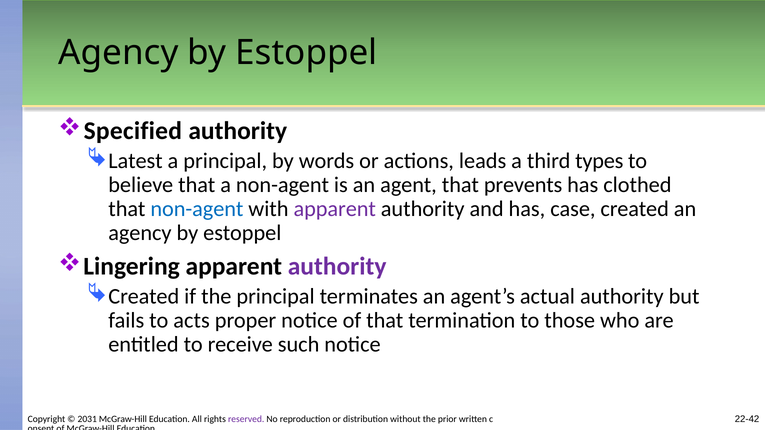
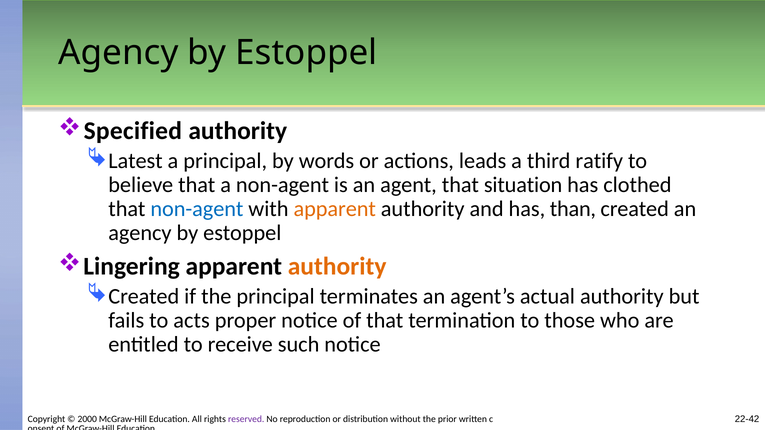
types: types -> ratify
prevents: prevents -> situation
apparent at (335, 209) colour: purple -> orange
case: case -> than
authority at (337, 267) colour: purple -> orange
2031: 2031 -> 2000
